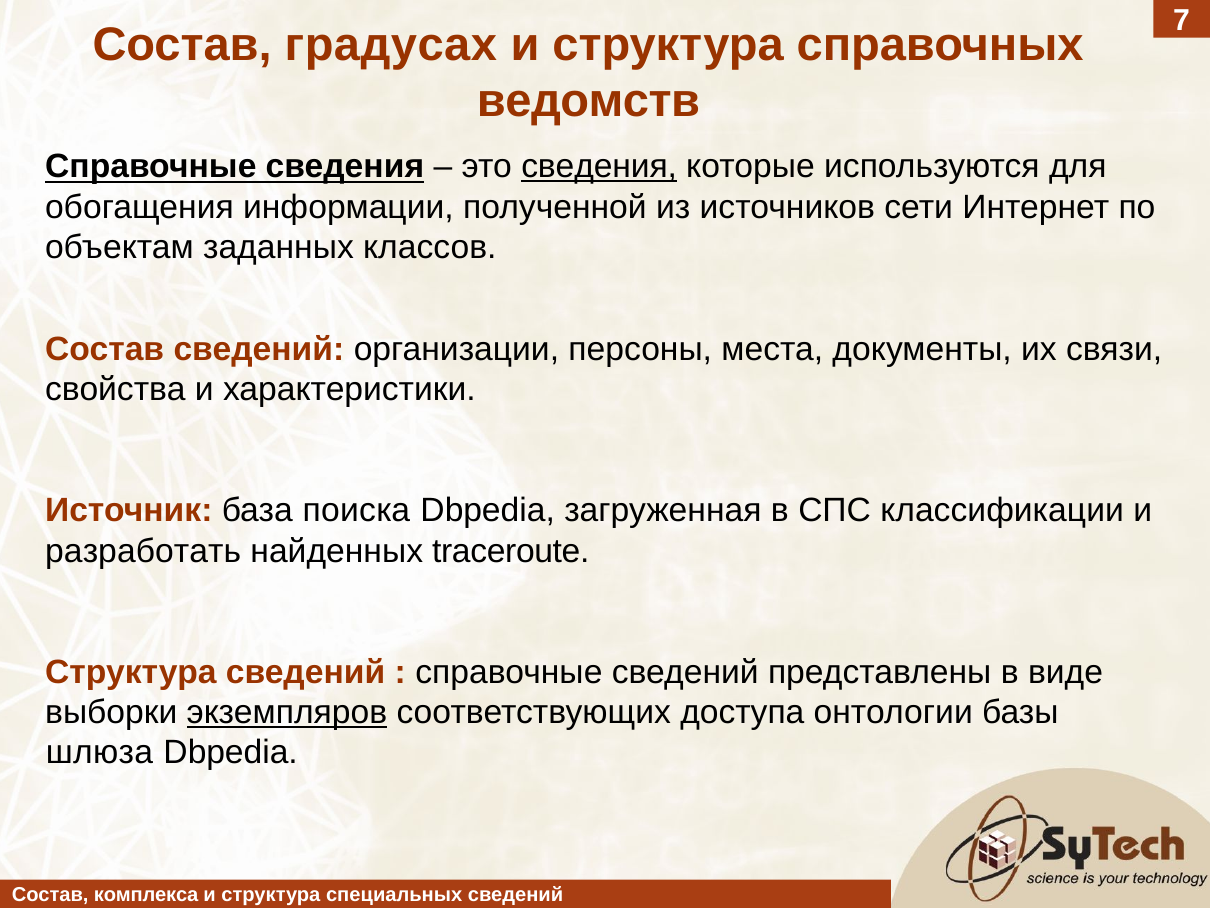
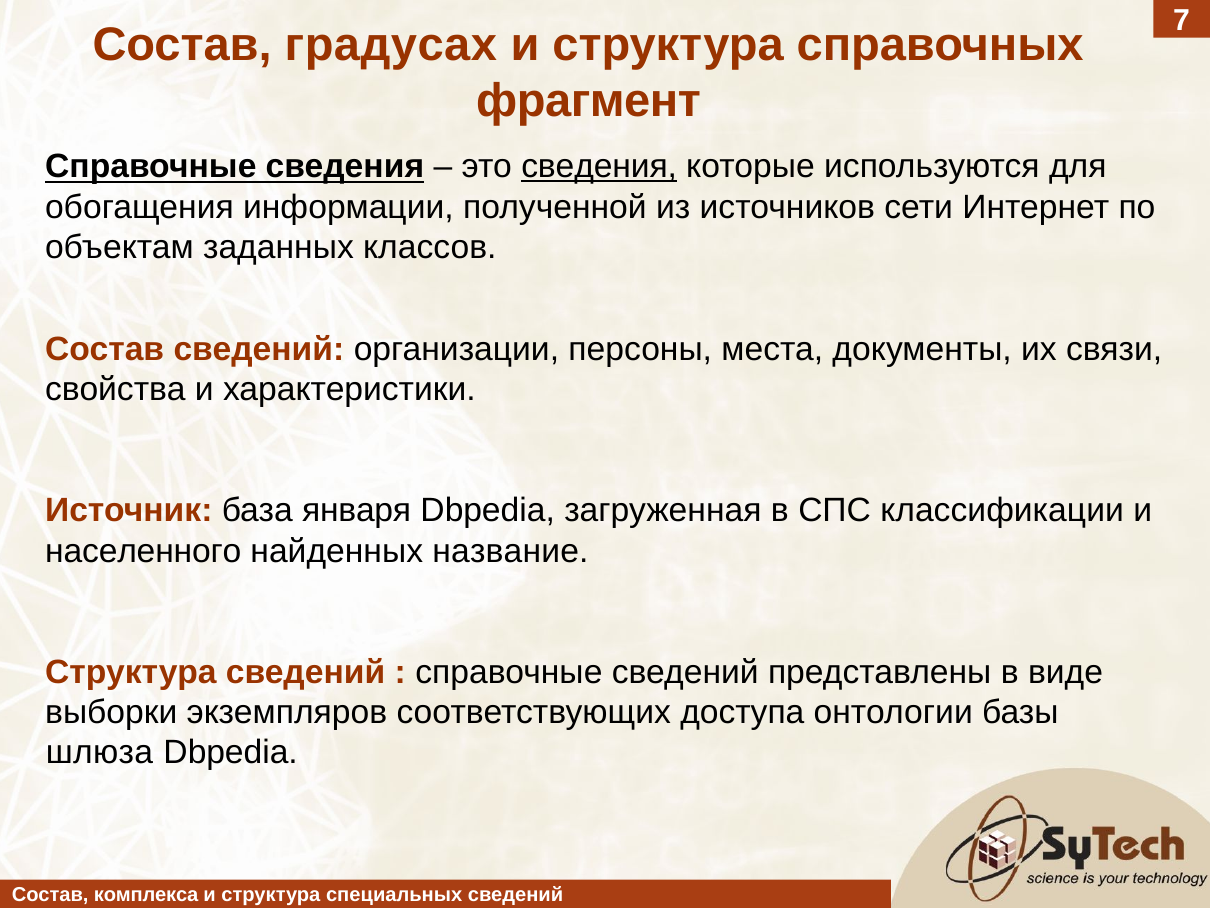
ведомств: ведомств -> фрагмент
поиска: поиска -> января
разработать: разработать -> населенного
traceroute: traceroute -> название
экземпляров underline: present -> none
